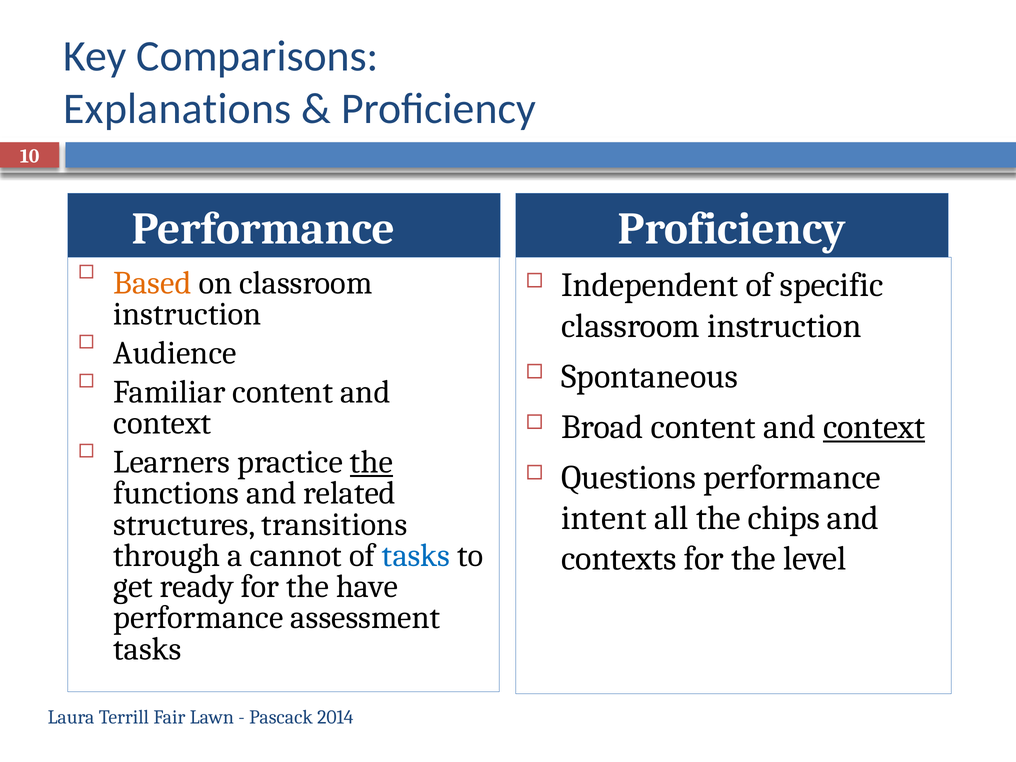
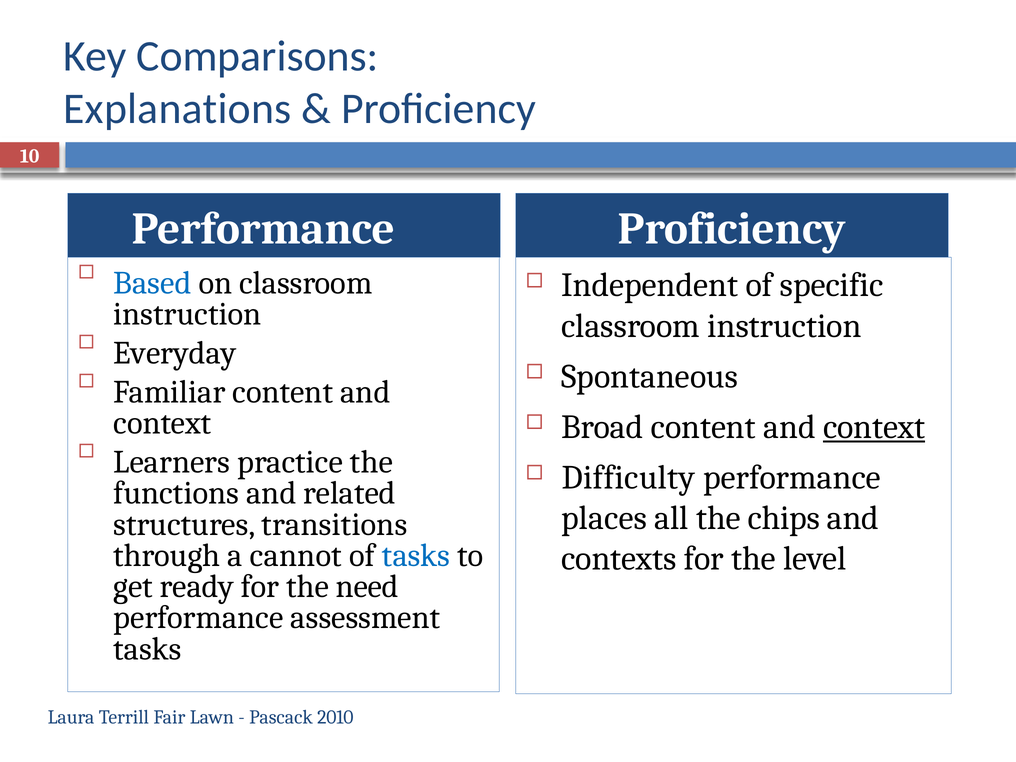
Based colour: orange -> blue
Audience: Audience -> Everyday
the at (371, 462) underline: present -> none
Questions: Questions -> Difficulty
intent: intent -> places
have: have -> need
2014: 2014 -> 2010
